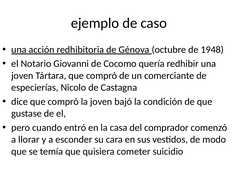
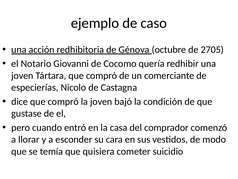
1948: 1948 -> 2705
